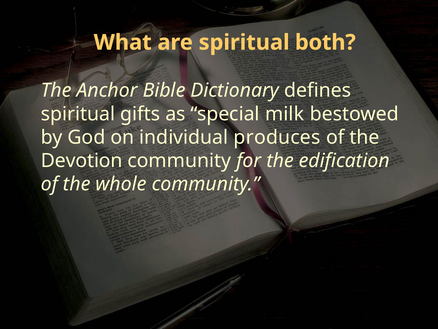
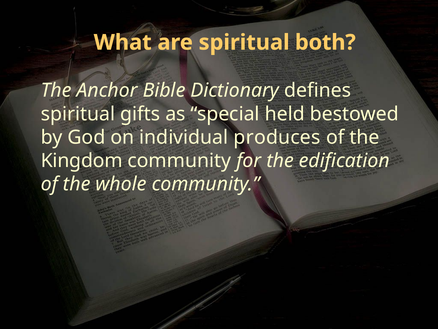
milk: milk -> held
Devotion: Devotion -> Kingdom
